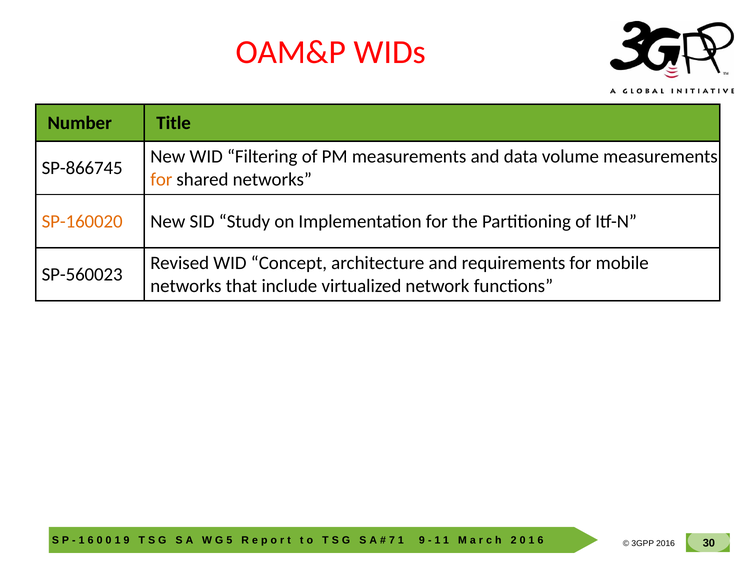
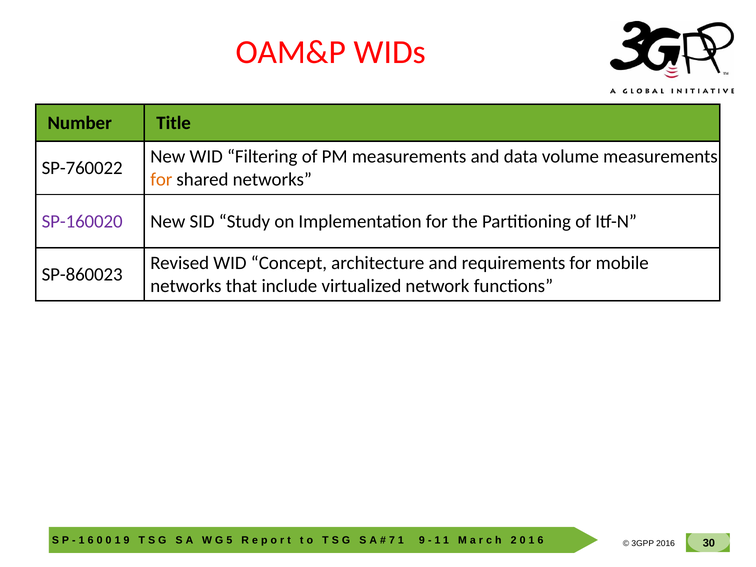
SP-866745: SP-866745 -> SP-760022
SP-160020 colour: orange -> purple
SP-560023: SP-560023 -> SP-860023
